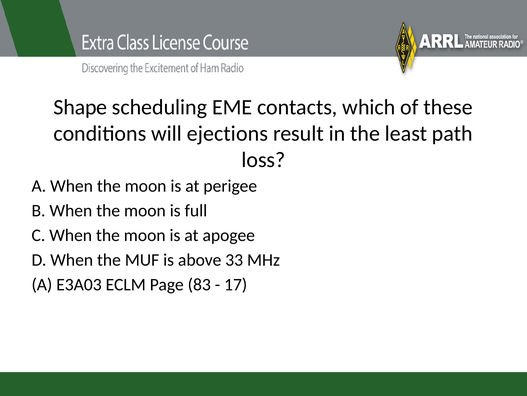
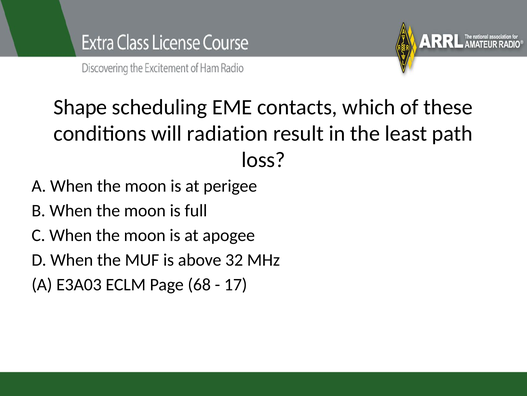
ejections: ejections -> radiation
33: 33 -> 32
83: 83 -> 68
